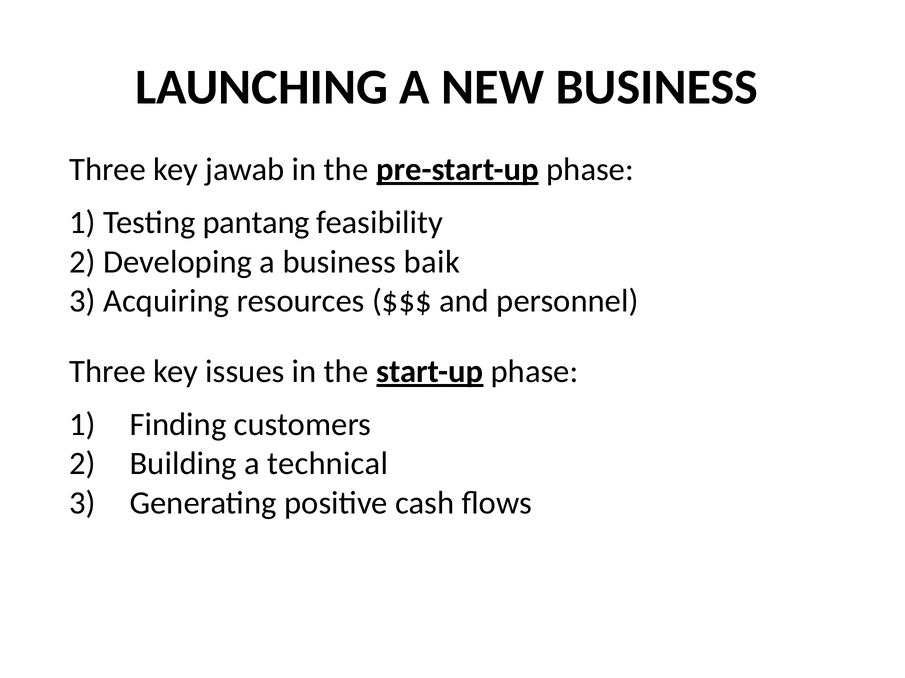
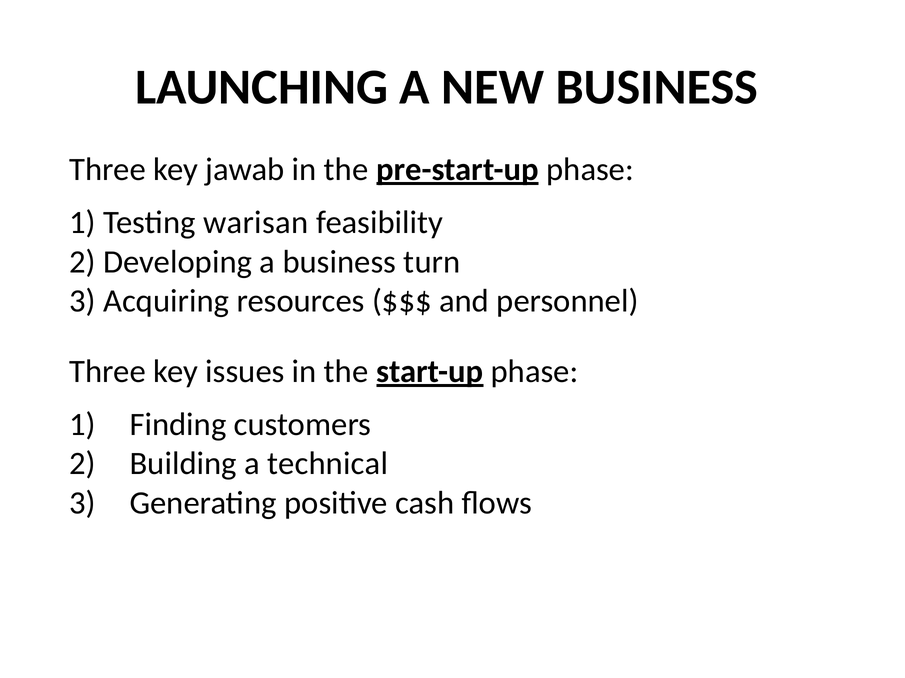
pantang: pantang -> warisan
baik: baik -> turn
